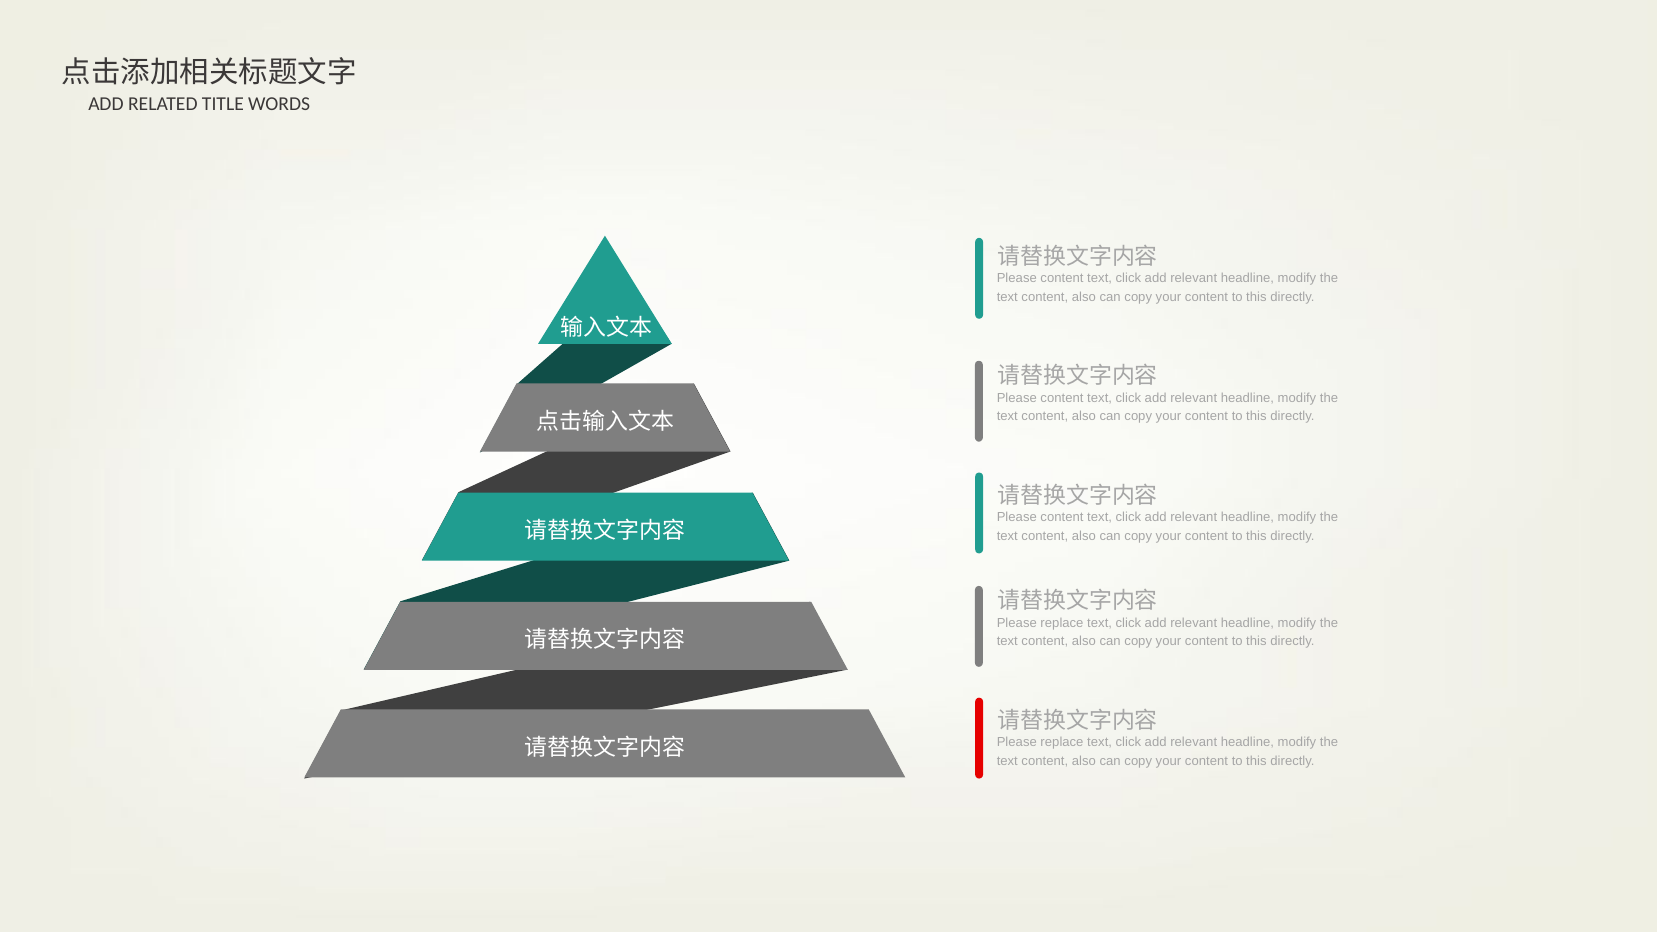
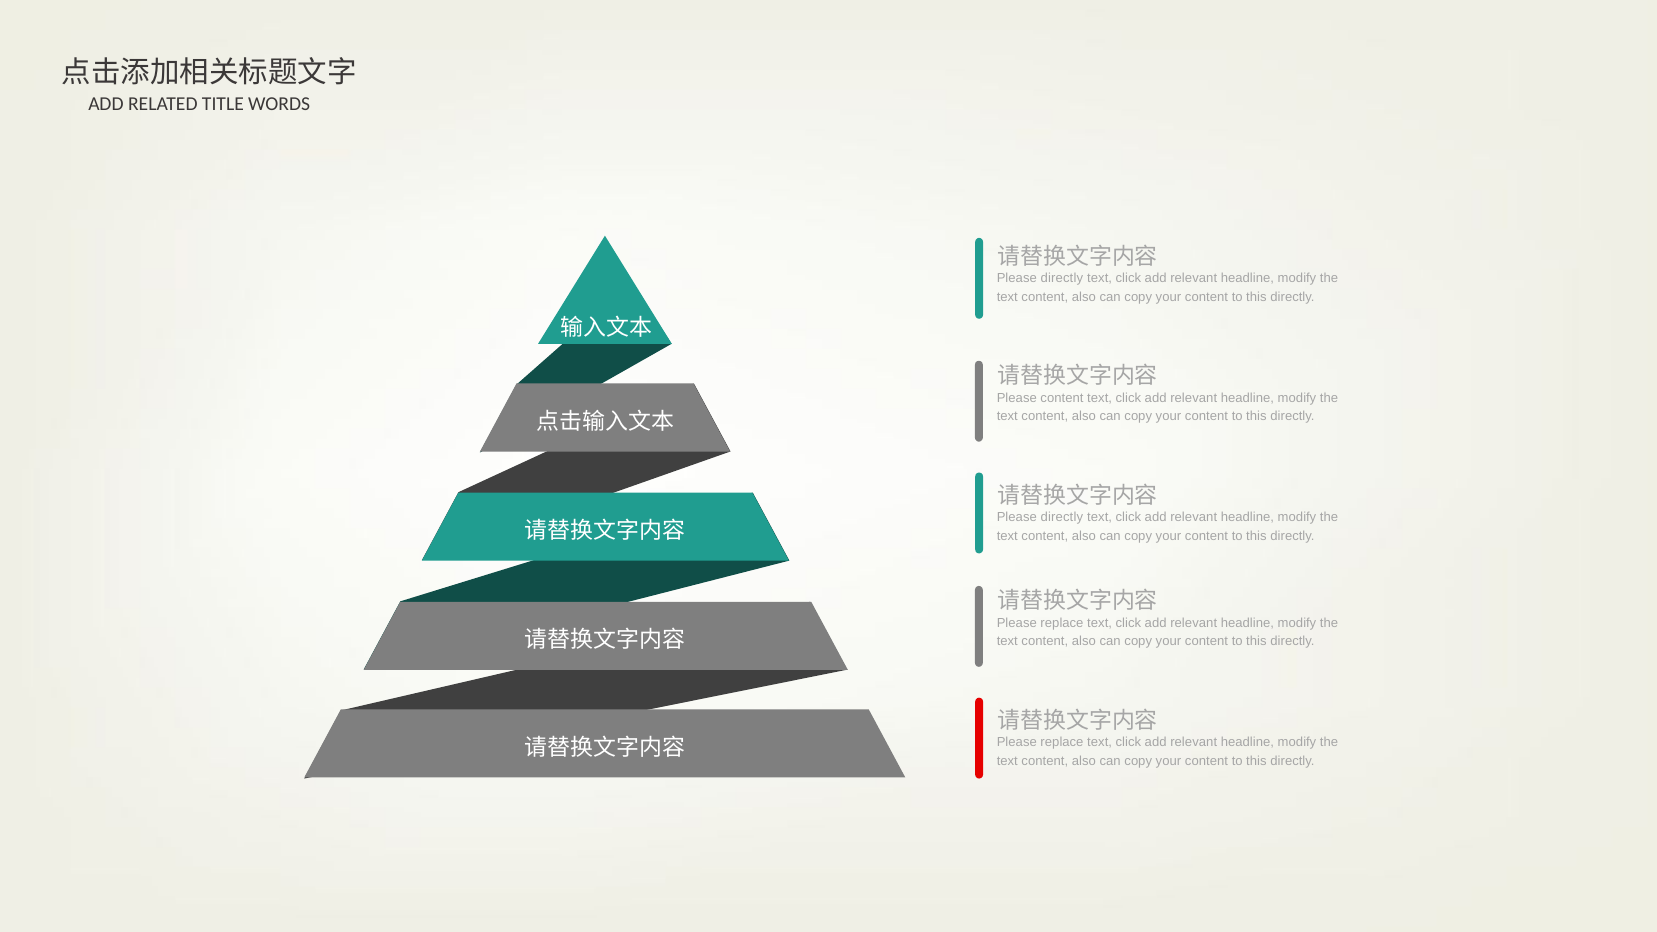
content at (1062, 278): content -> directly
content at (1062, 517): content -> directly
